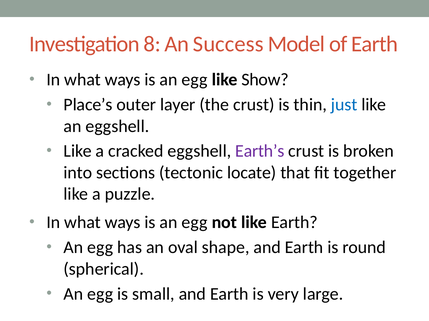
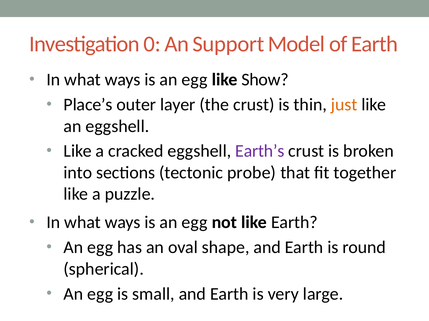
8: 8 -> 0
Success: Success -> Support
just colour: blue -> orange
locate: locate -> probe
